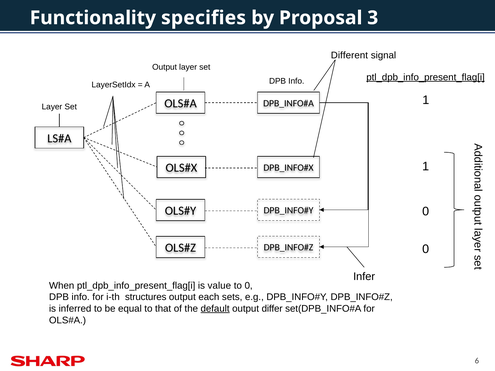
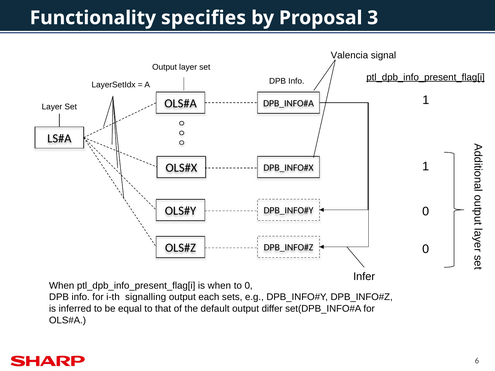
Different: Different -> Valencia
is value: value -> when
structures: structures -> signalling
default underline: present -> none
